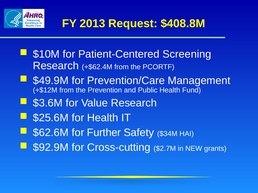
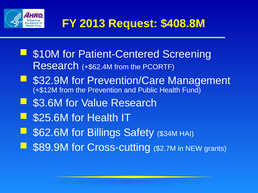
$49.9M: $49.9M -> $32.9M
Further: Further -> Billings
$92.9M: $92.9M -> $89.9M
